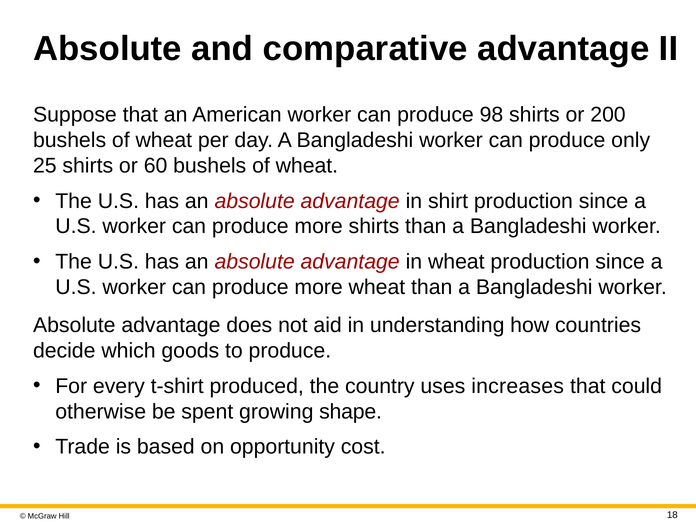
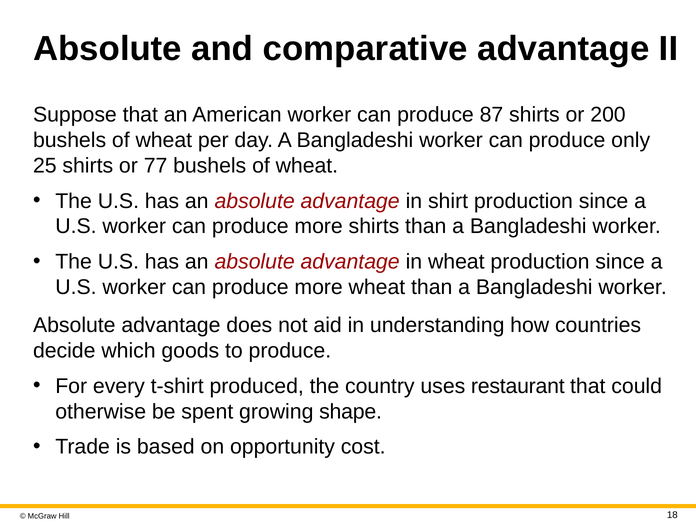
98: 98 -> 87
60: 60 -> 77
increases: increases -> restaurant
